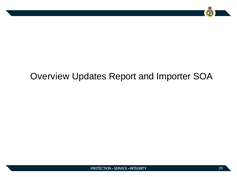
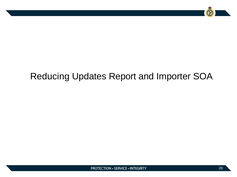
Overview: Overview -> Reducing
